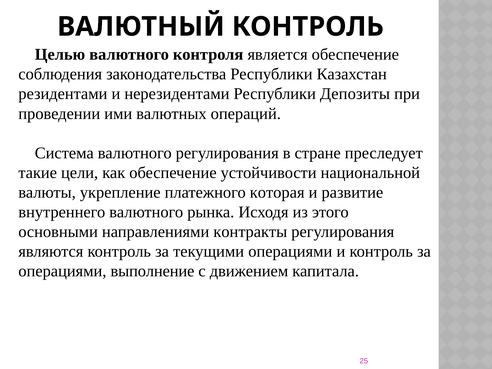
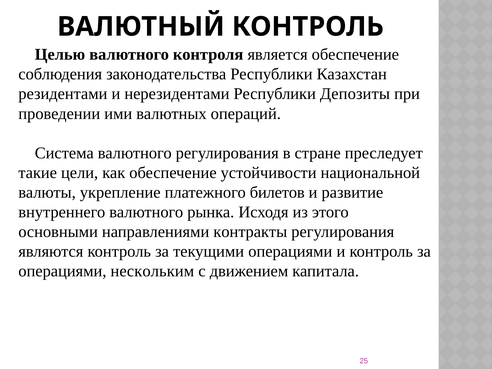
которая: которая -> билетов
выполнение: выполнение -> нескольким
